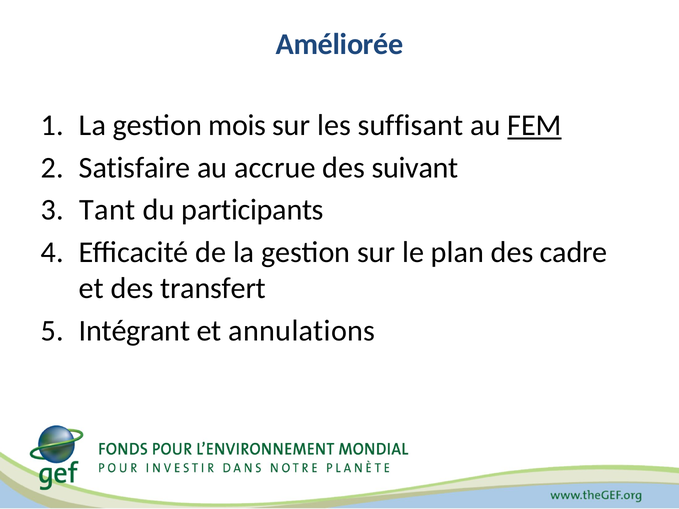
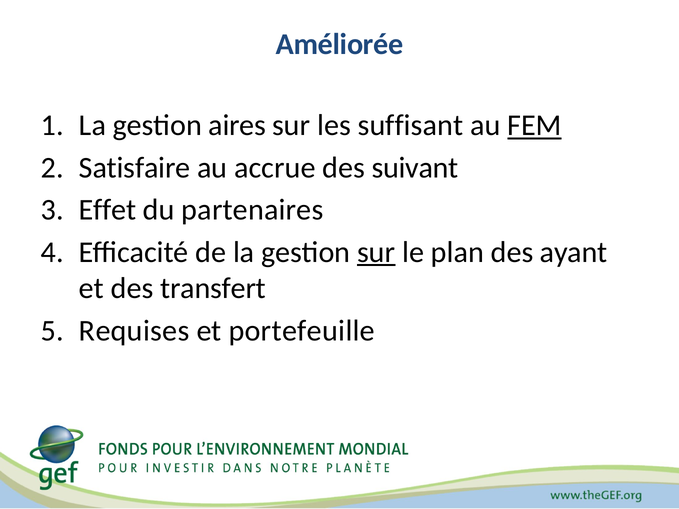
mois: mois -> aires
Tant: Tant -> Effet
participants: participants -> partenaires
sur at (376, 252) underline: none -> present
cadre: cadre -> ayant
Intégrant: Intégrant -> Requises
annulations: annulations -> portefeuille
